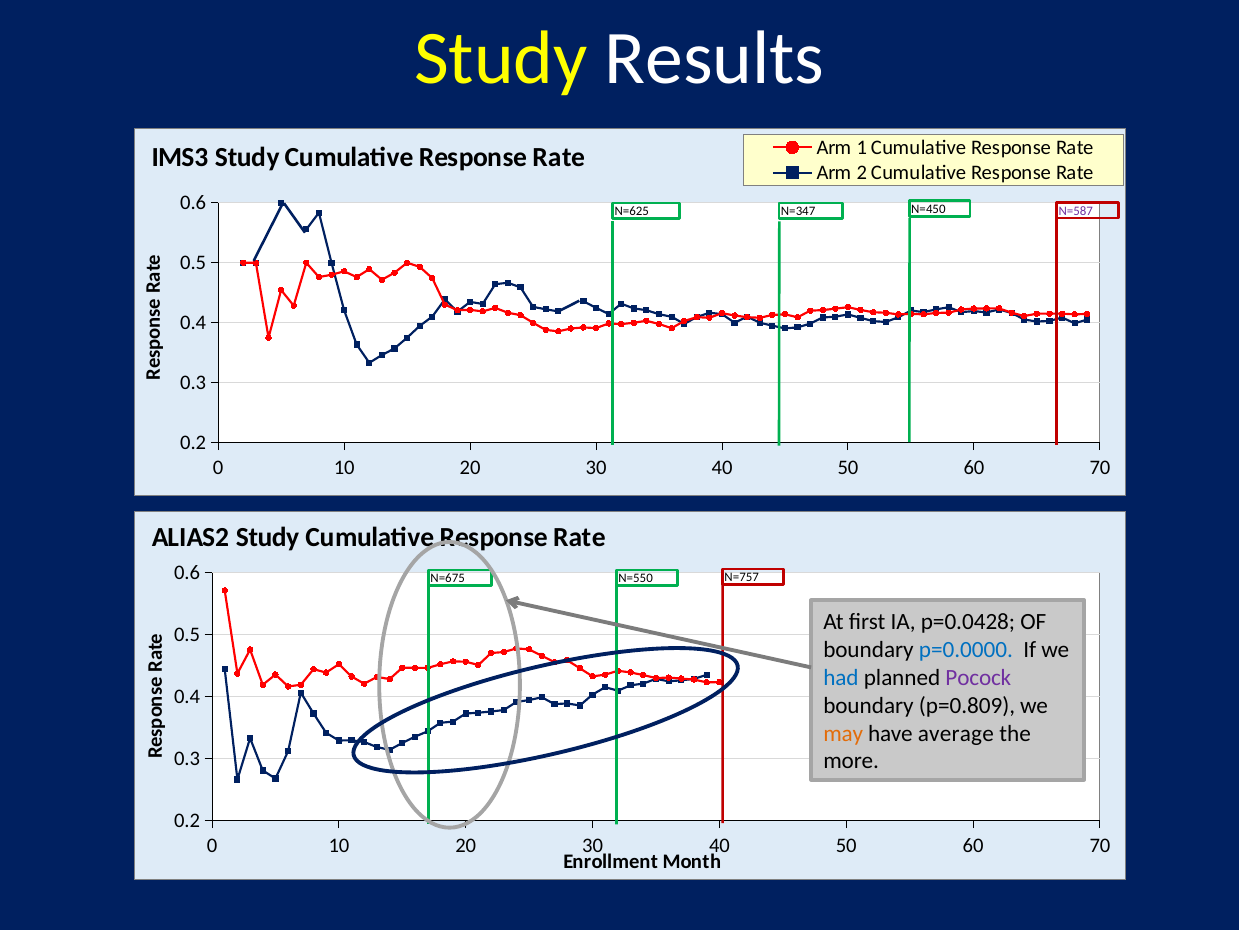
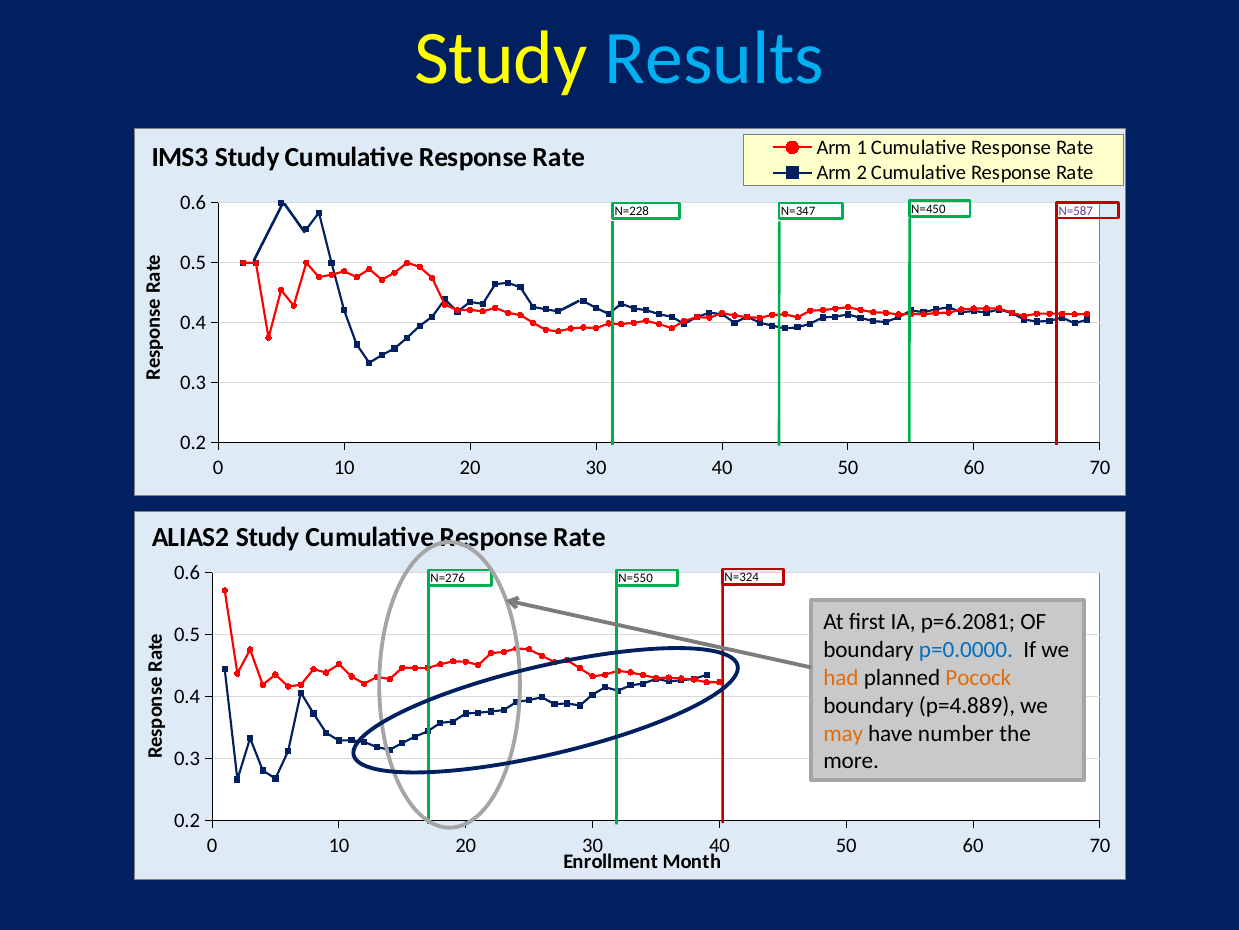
Results colour: white -> light blue
N=625: N=625 -> N=228
N=675: N=675 -> N=276
N=757: N=757 -> N=324
p=0.0428: p=0.0428 -> p=6.2081
had colour: blue -> orange
Pocock colour: purple -> orange
p=0.809: p=0.809 -> p=4.889
average: average -> number
